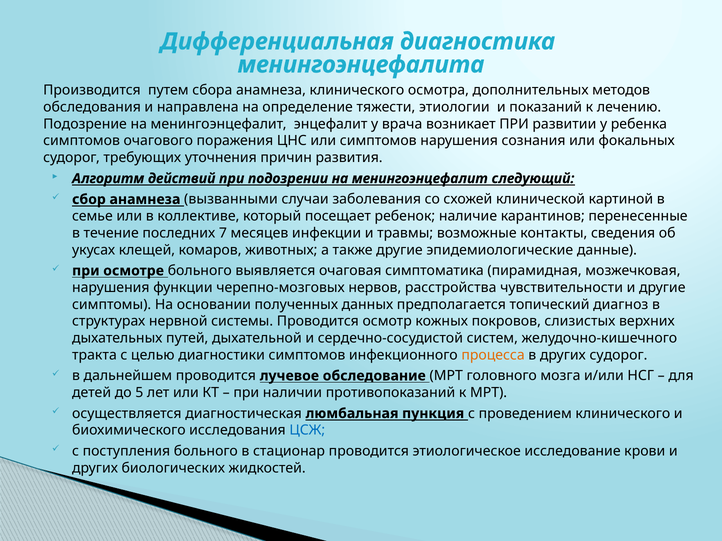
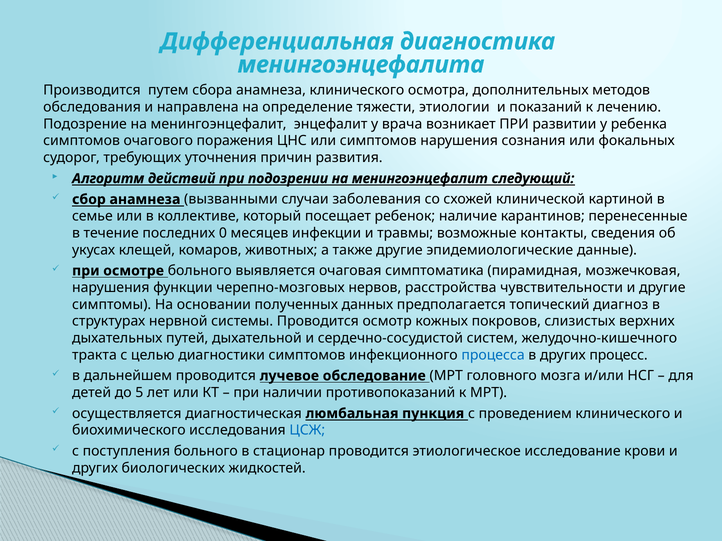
7: 7 -> 0
процесса colour: orange -> blue
других судорог: судорог -> процесс
